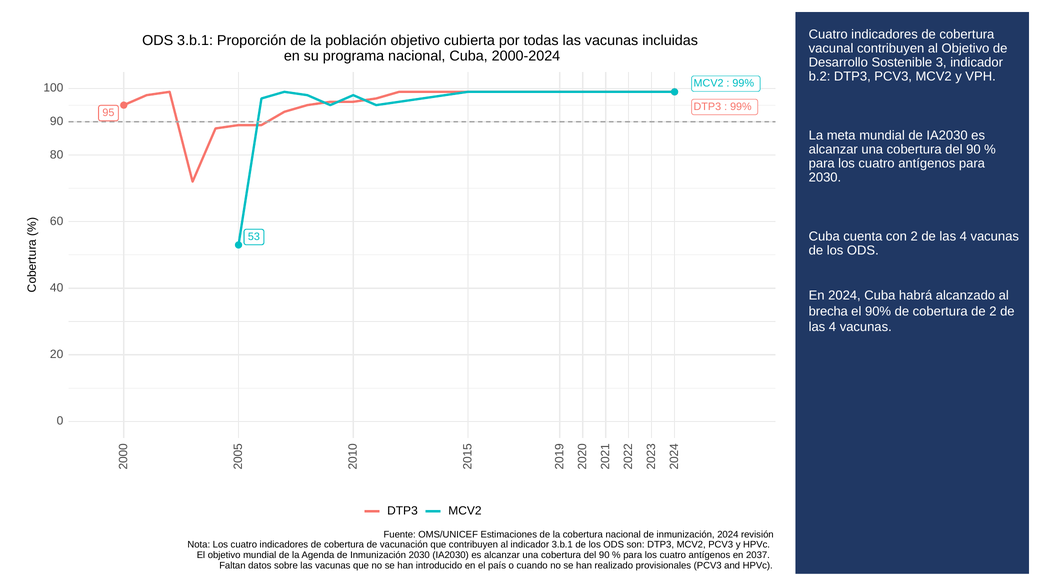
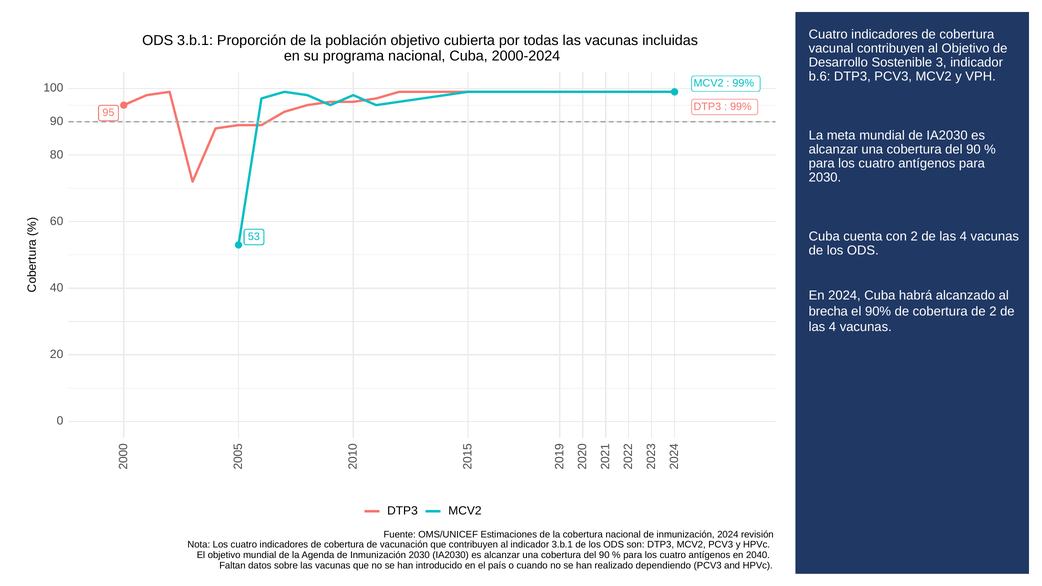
b.2: b.2 -> b.6
2037: 2037 -> 2040
provisionales: provisionales -> dependiendo
